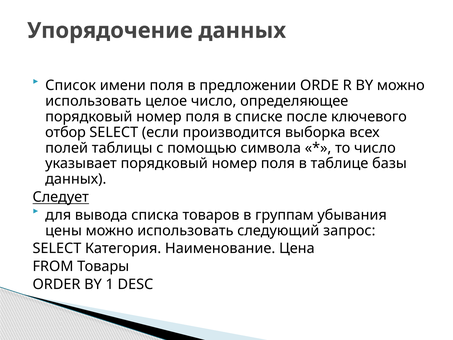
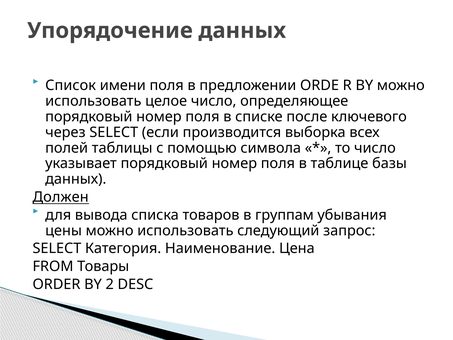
отбор: отбор -> через
Следует: Следует -> Должен
1: 1 -> 2
